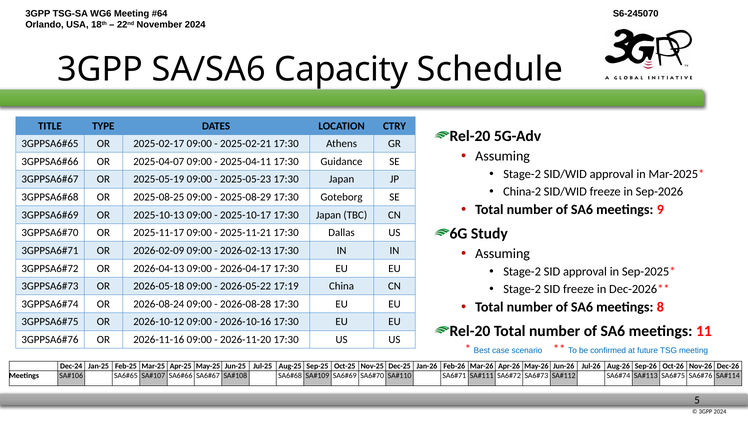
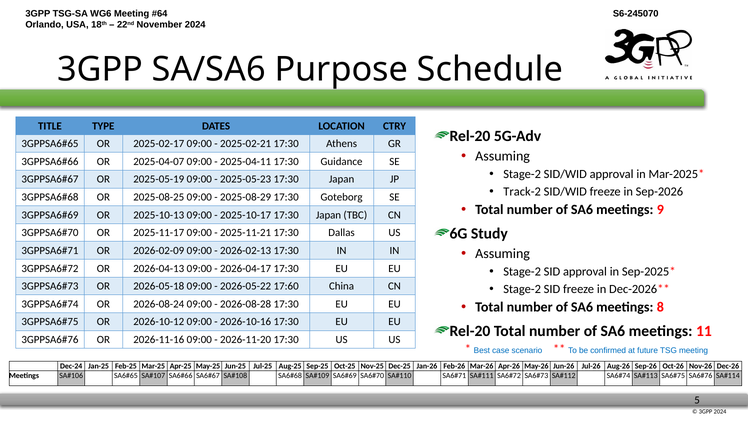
Capacity: Capacity -> Purpose
China-2: China-2 -> Track-2
17:19: 17:19 -> 17:60
